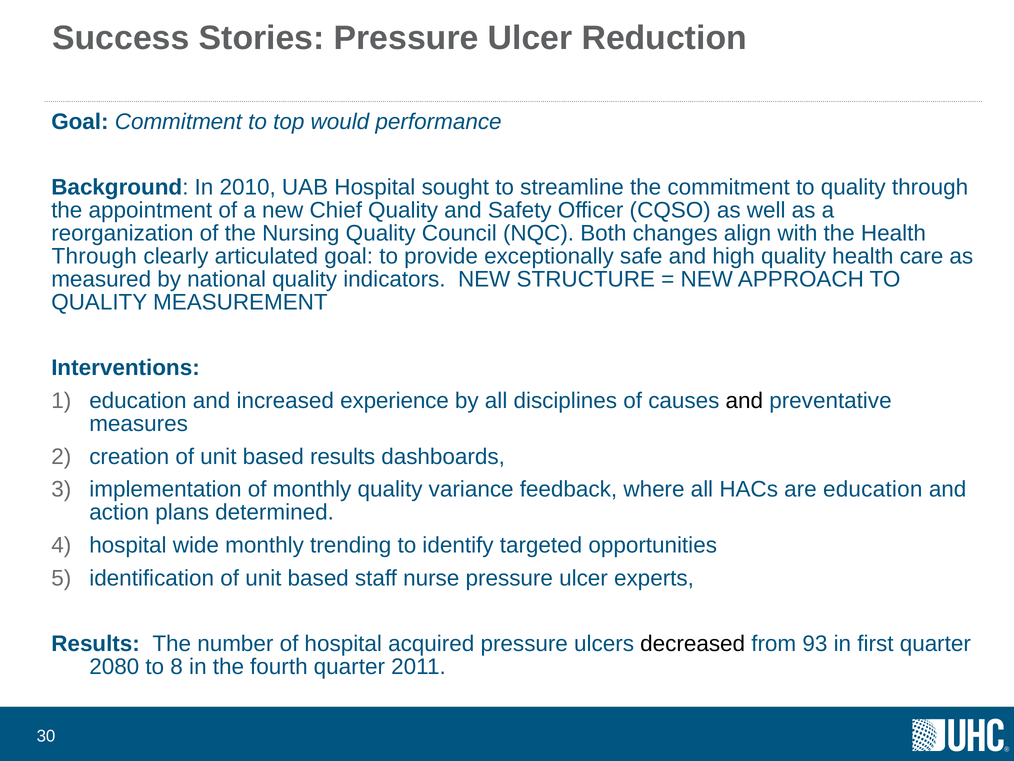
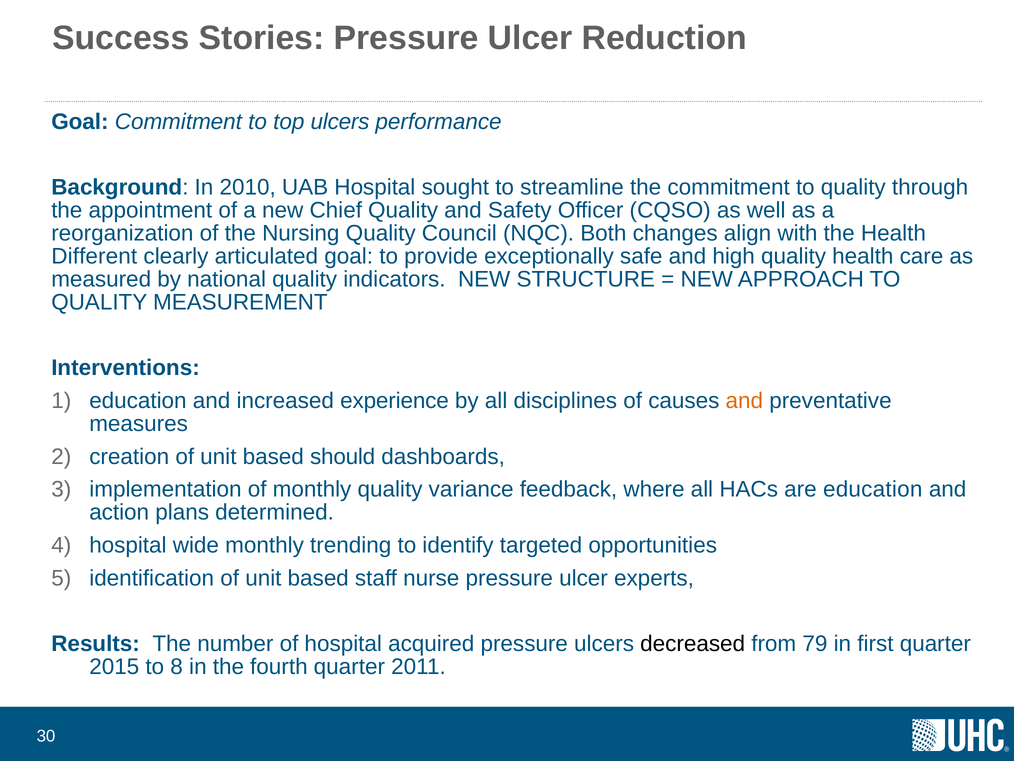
top would: would -> ulcers
Through at (94, 256): Through -> Different
and at (744, 401) colour: black -> orange
based results: results -> should
93: 93 -> 79
2080: 2080 -> 2015
